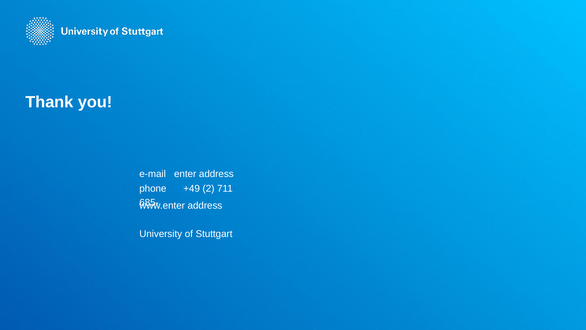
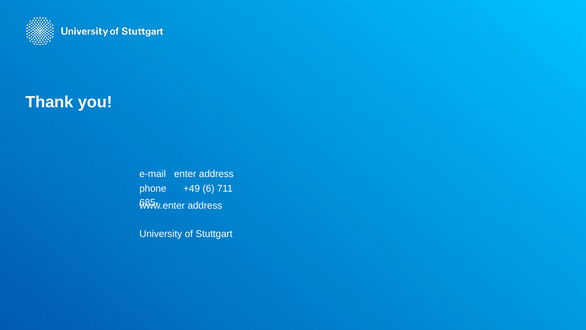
2: 2 -> 6
